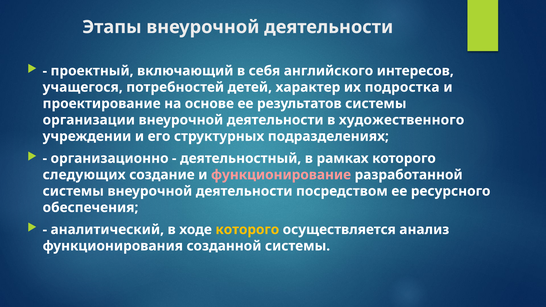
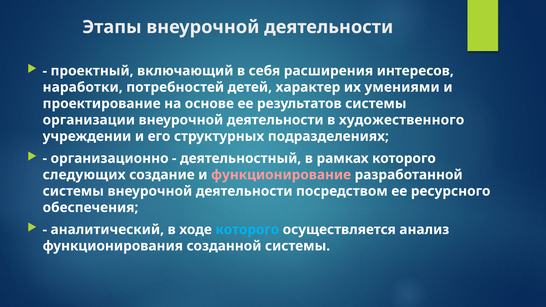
английского: английского -> расширения
учащегося: учащегося -> наработки
подростка: подростка -> умениями
которого at (247, 230) colour: yellow -> light blue
